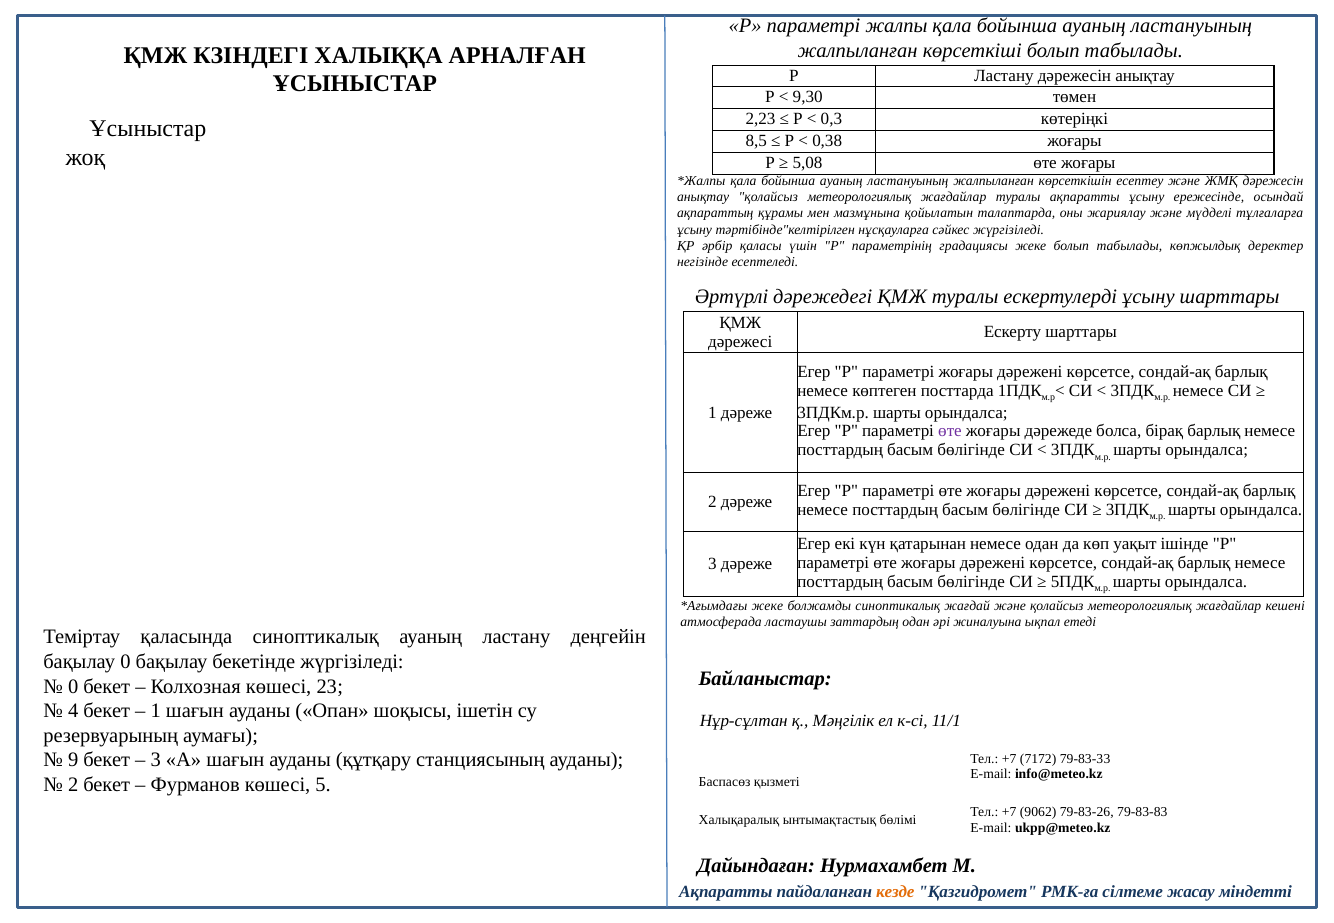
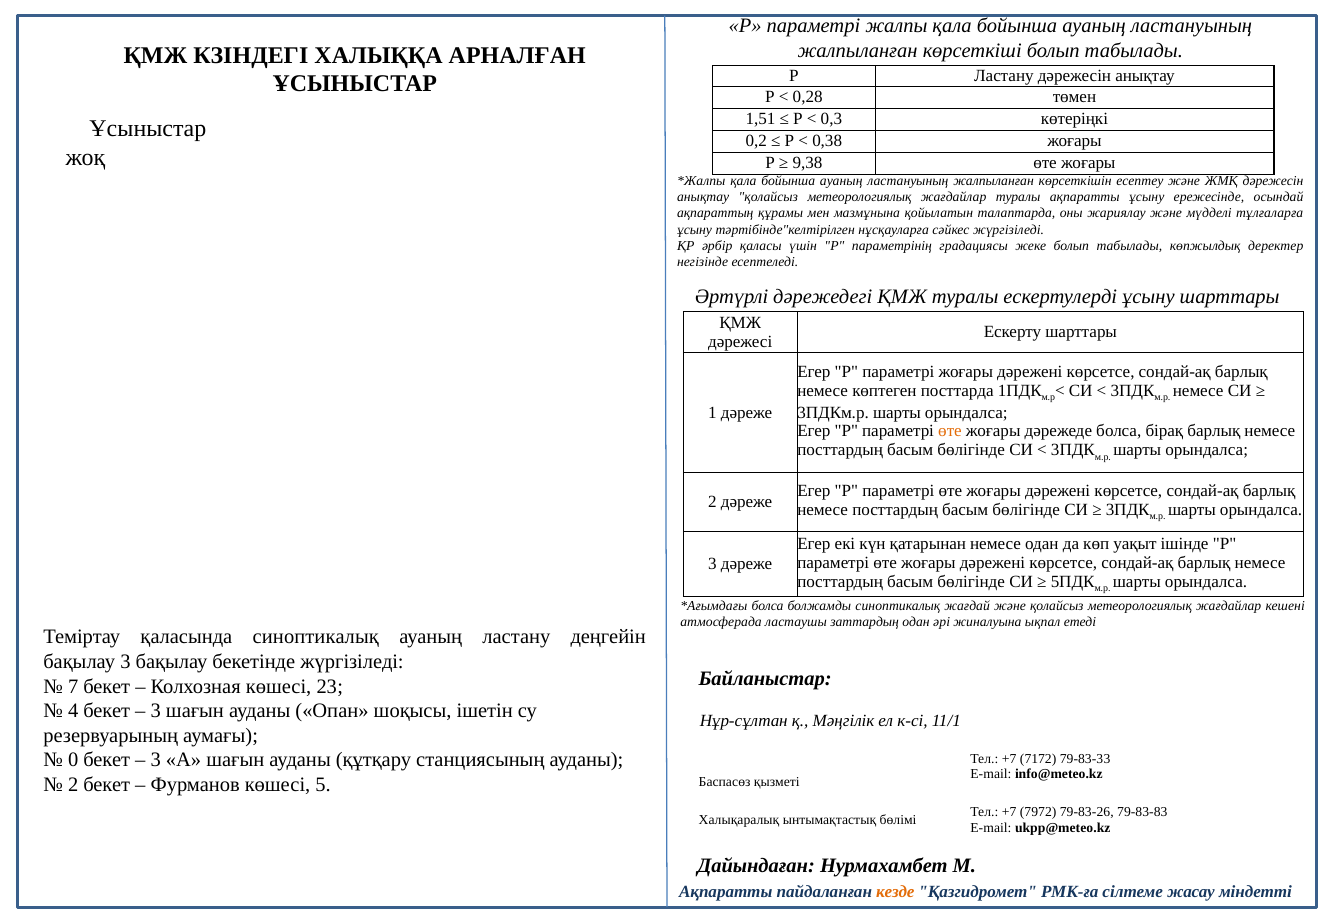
9,30: 9,30 -> 0,28
2,23: 2,23 -> 1,51
8,5: 8,5 -> 0,2
5,08: 5,08 -> 9,38
өте at (950, 431) colour: purple -> orange
жеке at (767, 606): жеке -> болса
бақылау 0: 0 -> 3
0 at (73, 687): 0 -> 7
1 at (156, 711): 1 -> 3
9: 9 -> 0
9062: 9062 -> 7972
